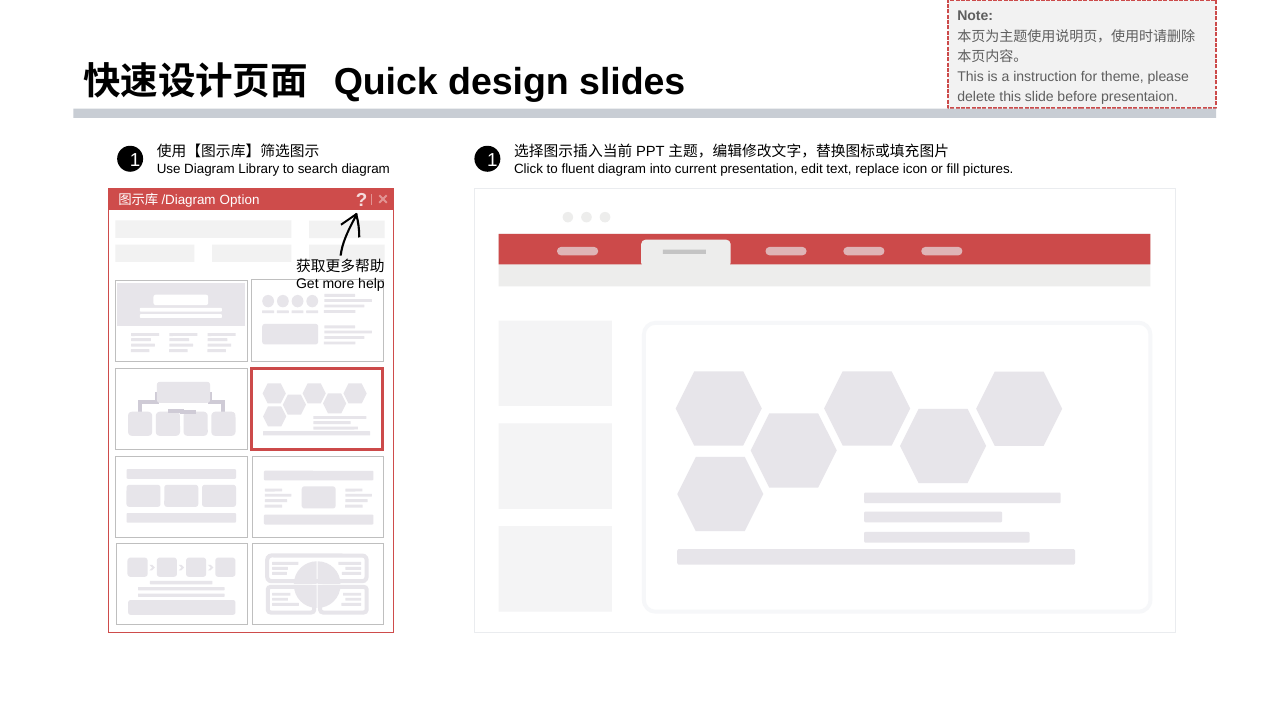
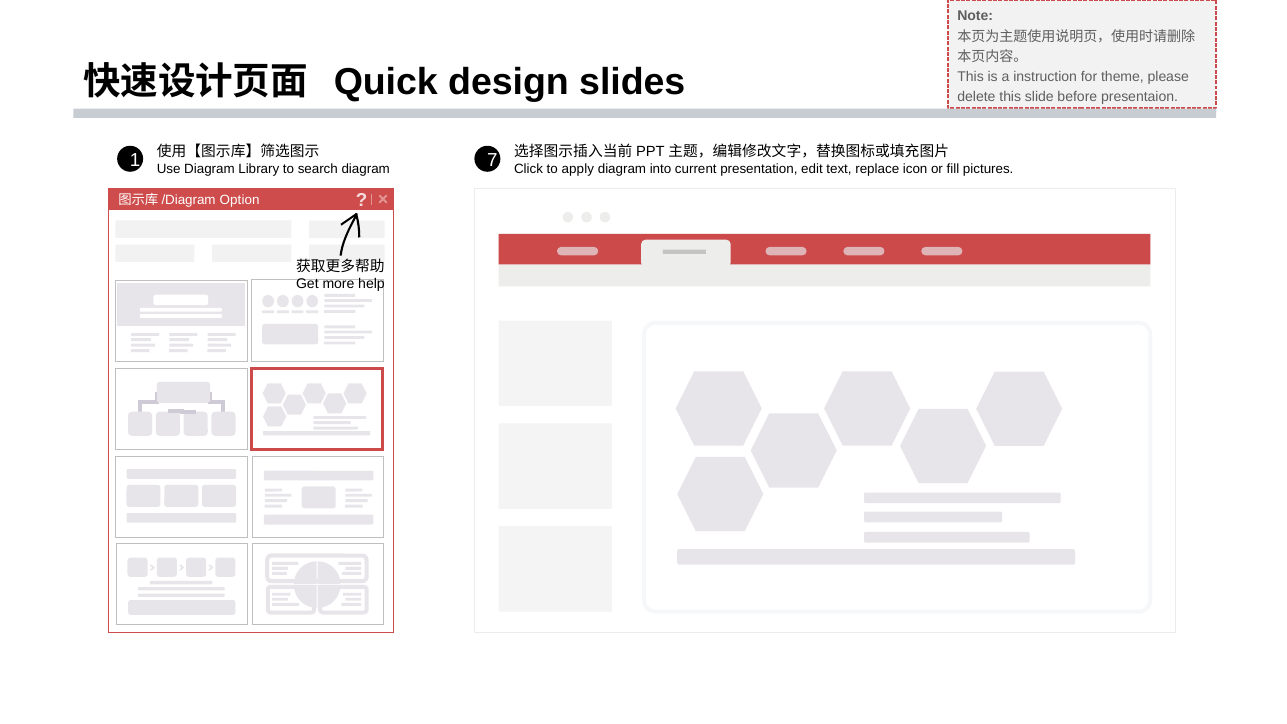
1 1: 1 -> 7
fluent: fluent -> apply
